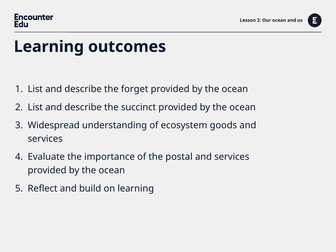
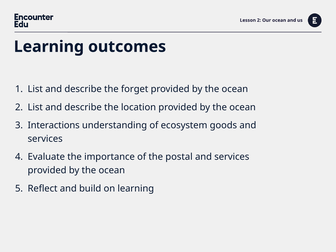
succinct: succinct -> location
Widespread: Widespread -> Interactions
